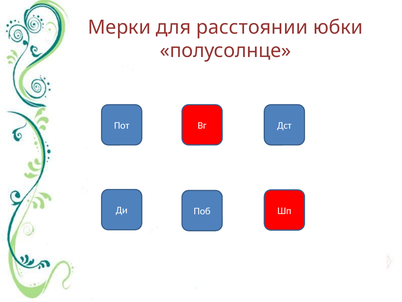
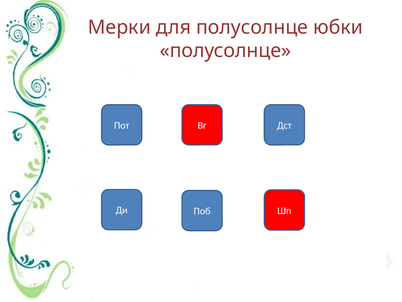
для расстоянии: расстоянии -> полусолнце
